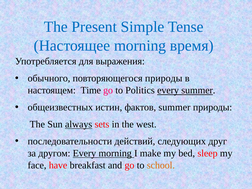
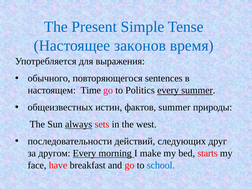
Настоящее morning: morning -> законов
повторяющегося природы: природы -> sentences
sleep: sleep -> starts
school colour: orange -> blue
